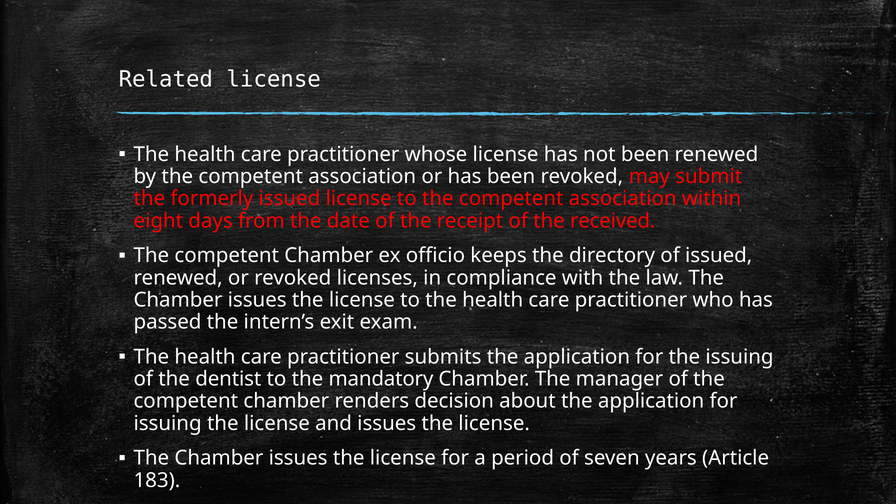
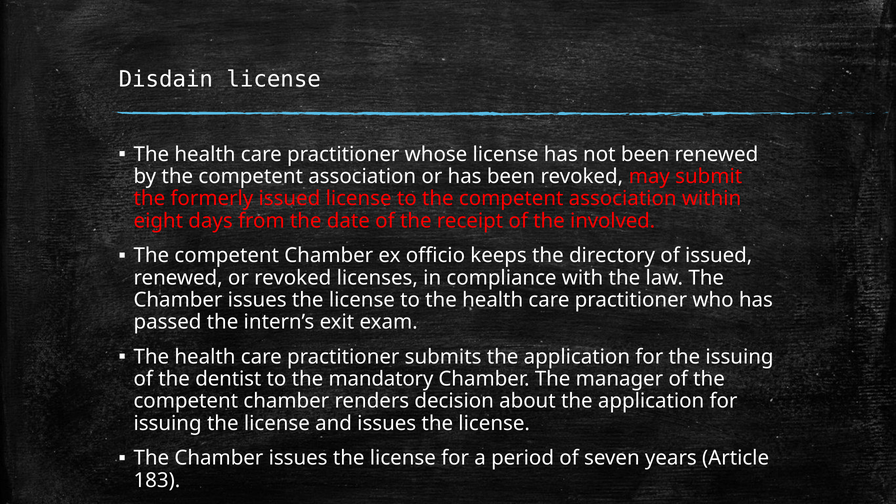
Related: Related -> Disdain
received: received -> involved
